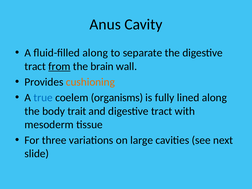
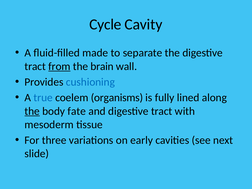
Anus: Anus -> Cycle
fluid-filled along: along -> made
cushioning colour: orange -> blue
the at (32, 111) underline: none -> present
trait: trait -> fate
large: large -> early
